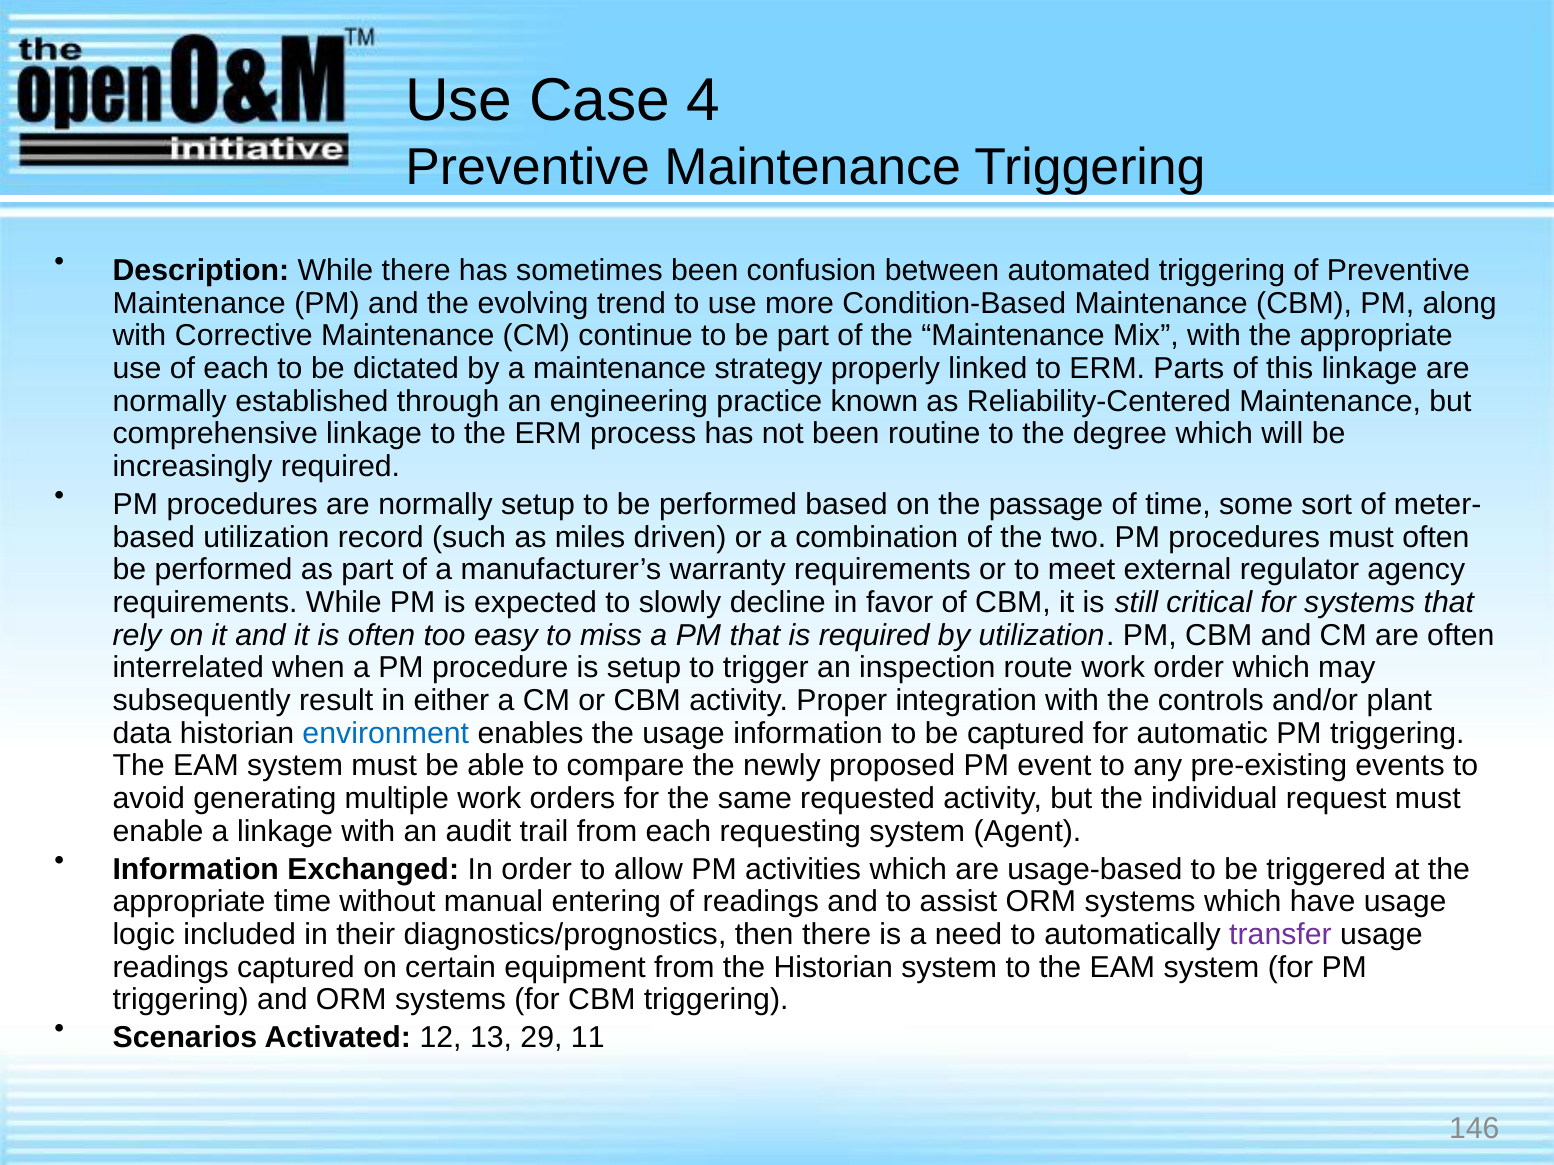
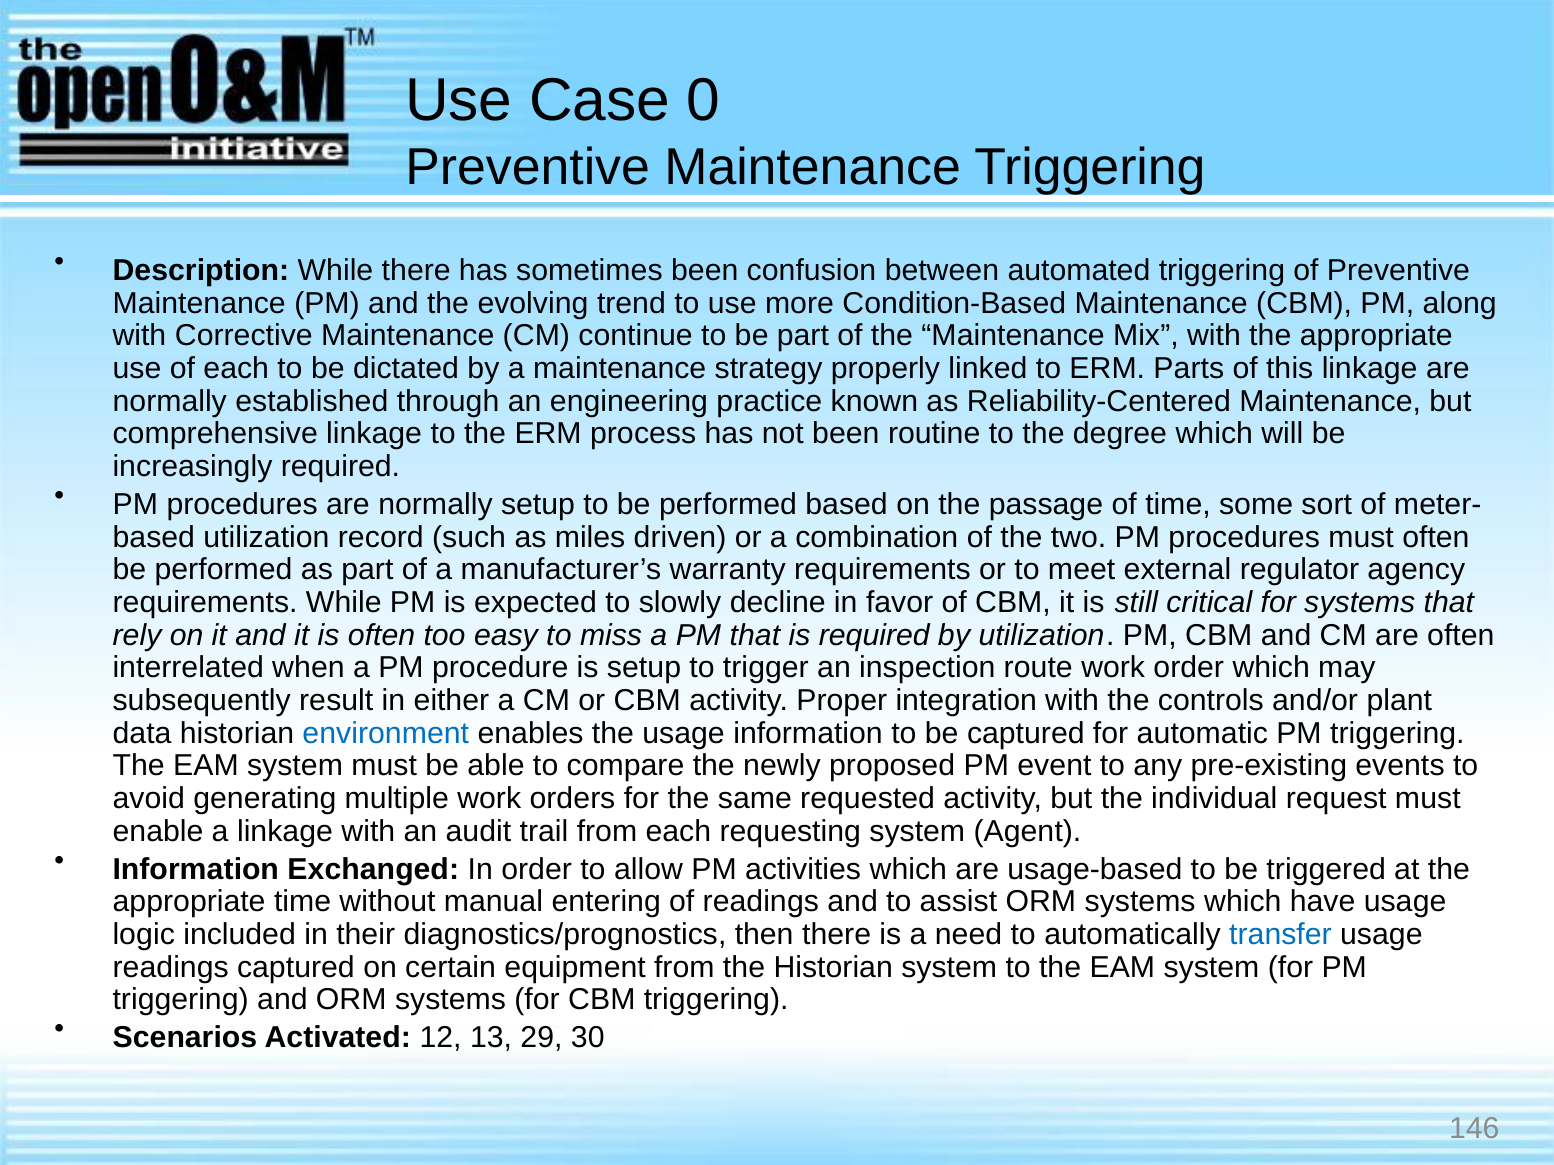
4: 4 -> 0
transfer colour: purple -> blue
11: 11 -> 30
